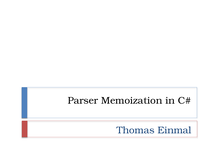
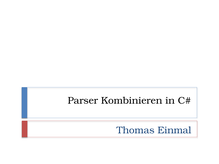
Memoization: Memoization -> Kombinieren
